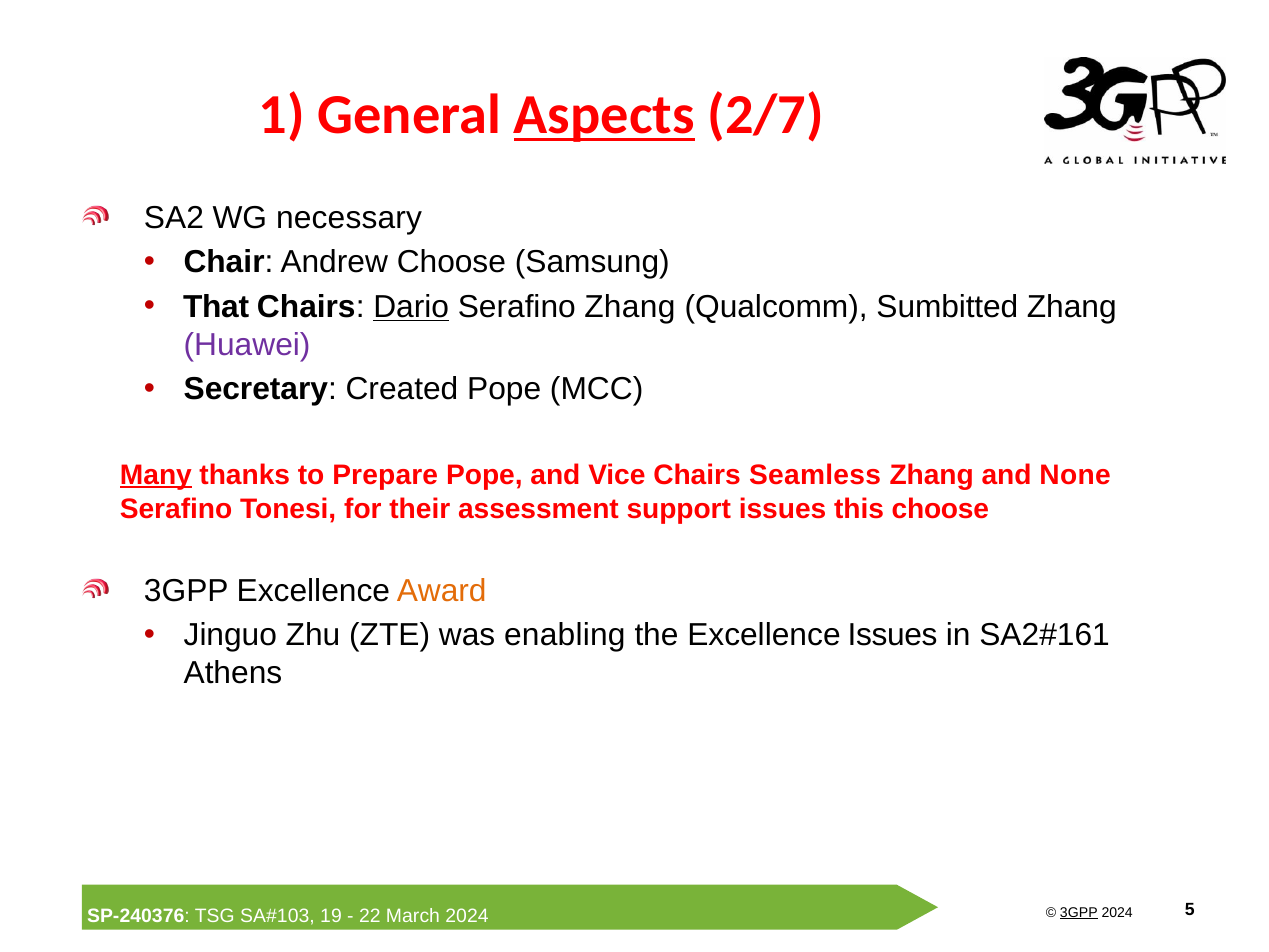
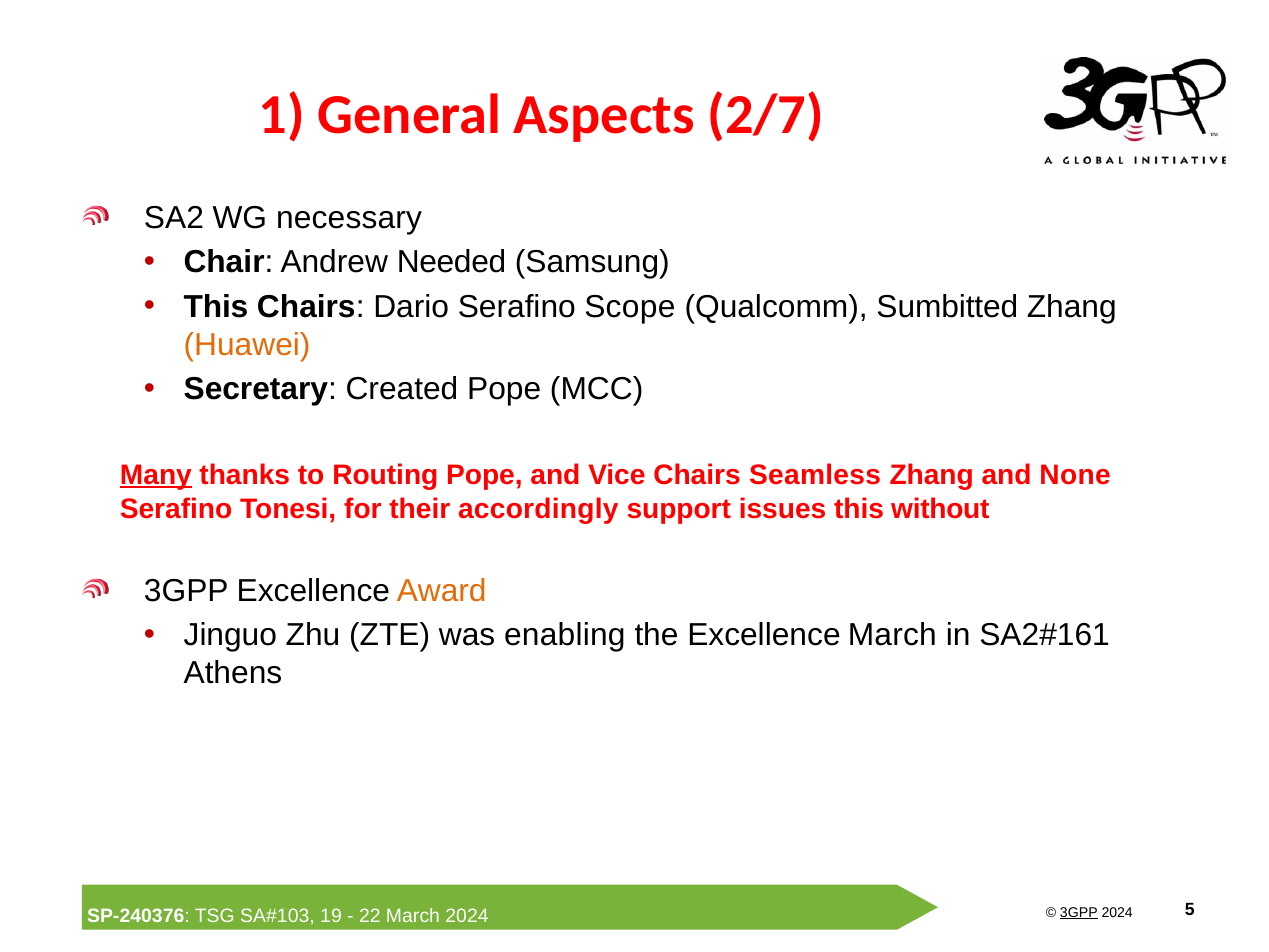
Aspects underline: present -> none
Andrew Choose: Choose -> Needed
That at (216, 307): That -> This
Dario underline: present -> none
Serafino Zhang: Zhang -> Scope
Huawei colour: purple -> orange
Prepare: Prepare -> Routing
assessment: assessment -> accordingly
this choose: choose -> without
Excellence Issues: Issues -> March
